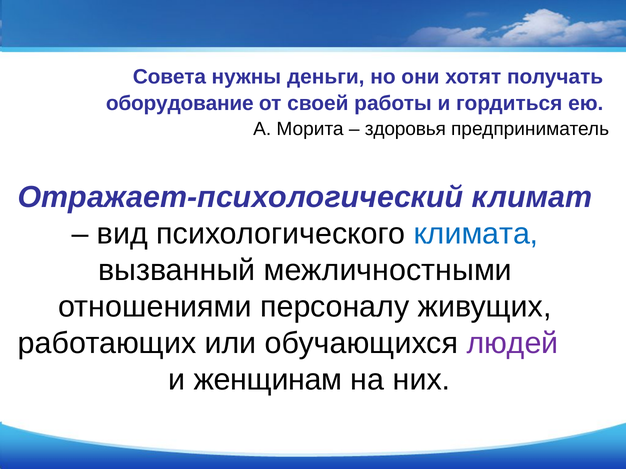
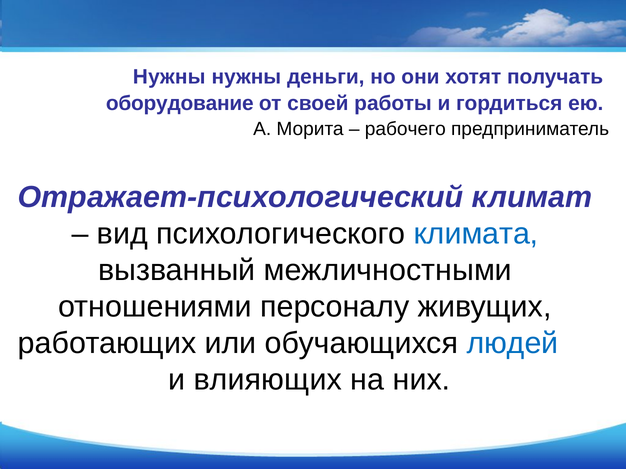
Совета at (169, 77): Совета -> Нужны
здоровья: здоровья -> рабочего
людей colour: purple -> blue
женщинам: женщинам -> влияющих
